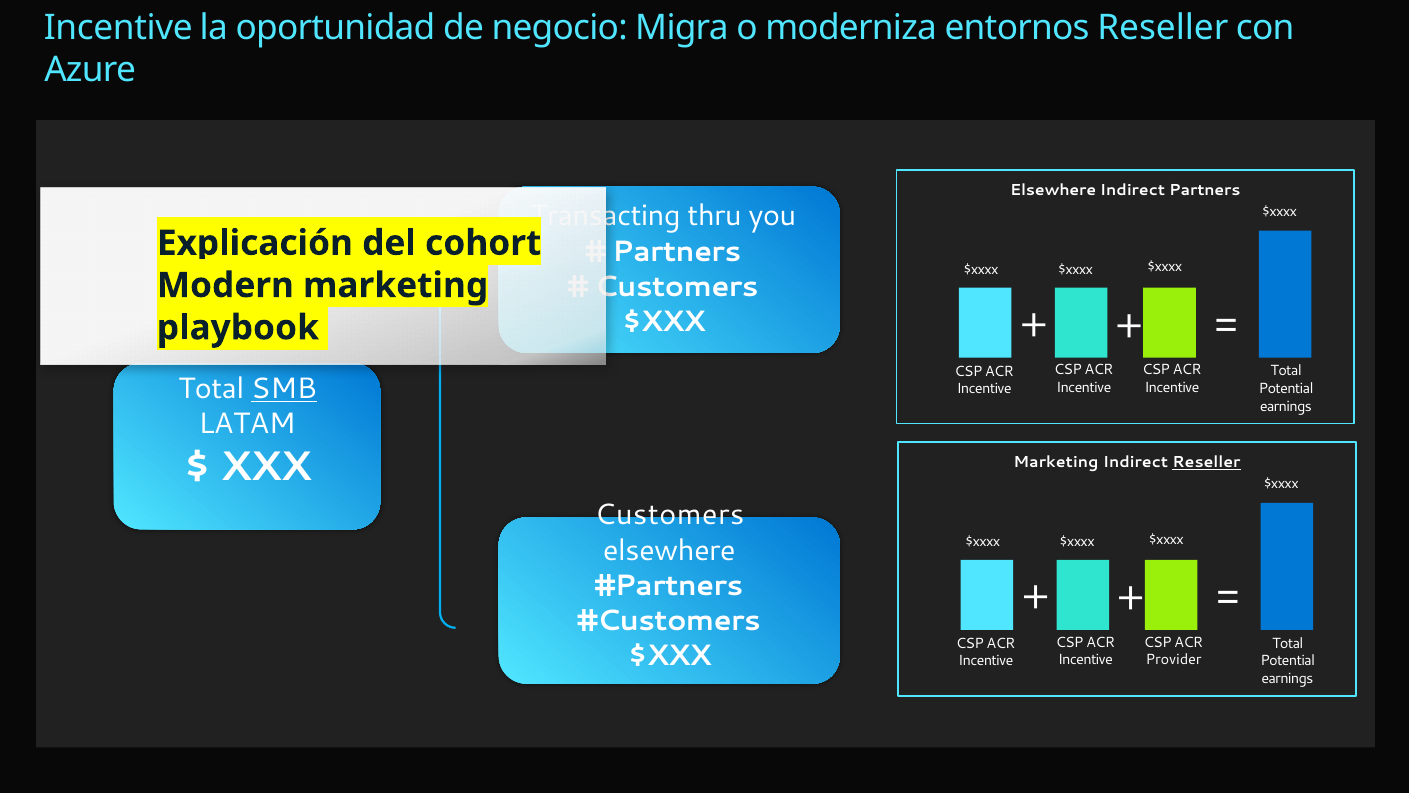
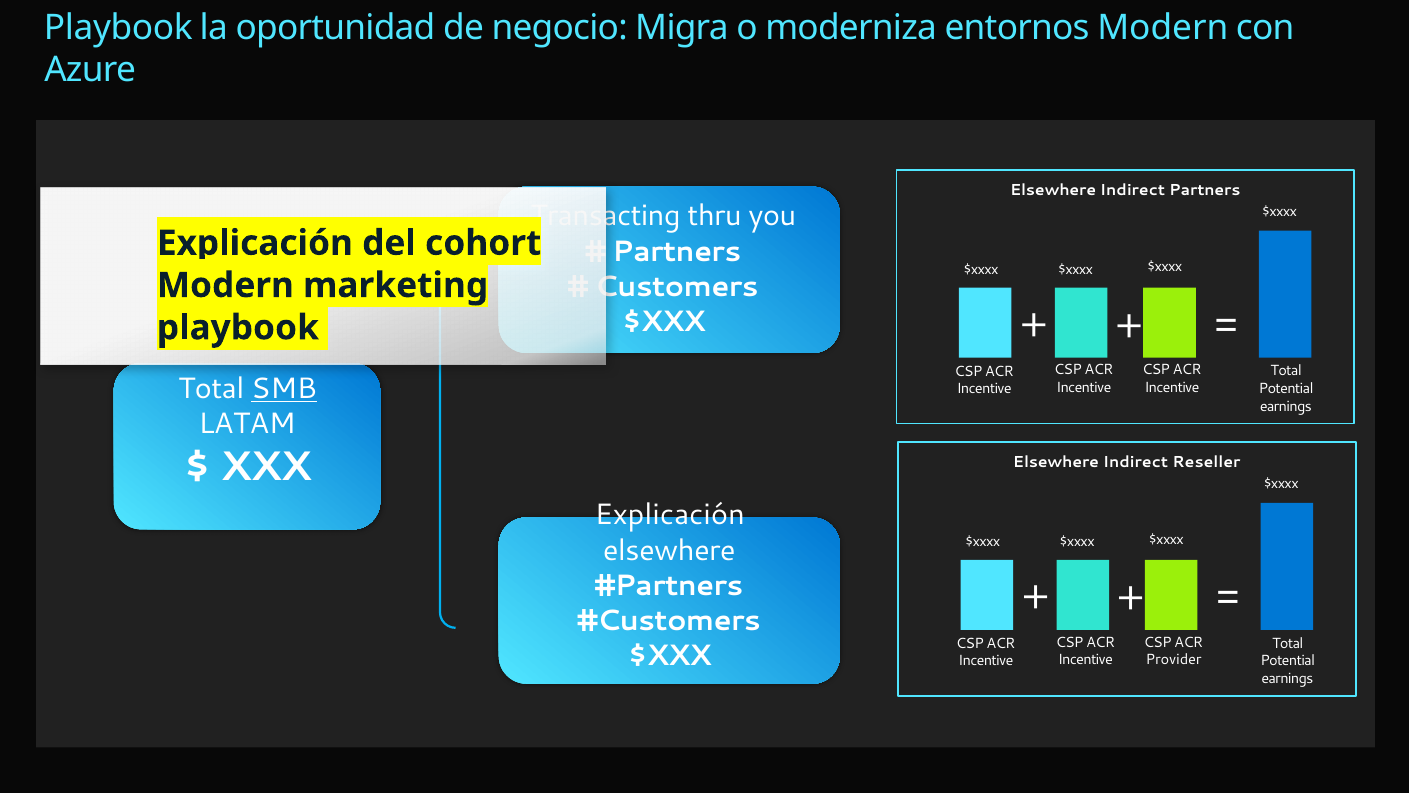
Incentive at (118, 28): Incentive -> Playbook
entornos Reseller: Reseller -> Modern
Marketing at (1056, 462): Marketing -> Elsewhere
Reseller at (1206, 462) underline: present -> none
Customers at (670, 515): Customers -> Explicación
